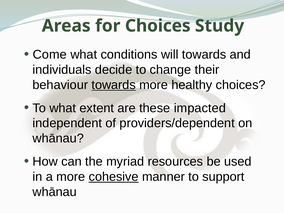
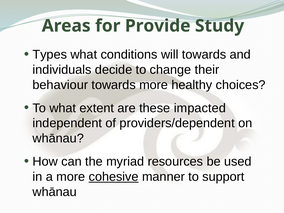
for Choices: Choices -> Provide
Come: Come -> Types
towards at (114, 85) underline: present -> none
